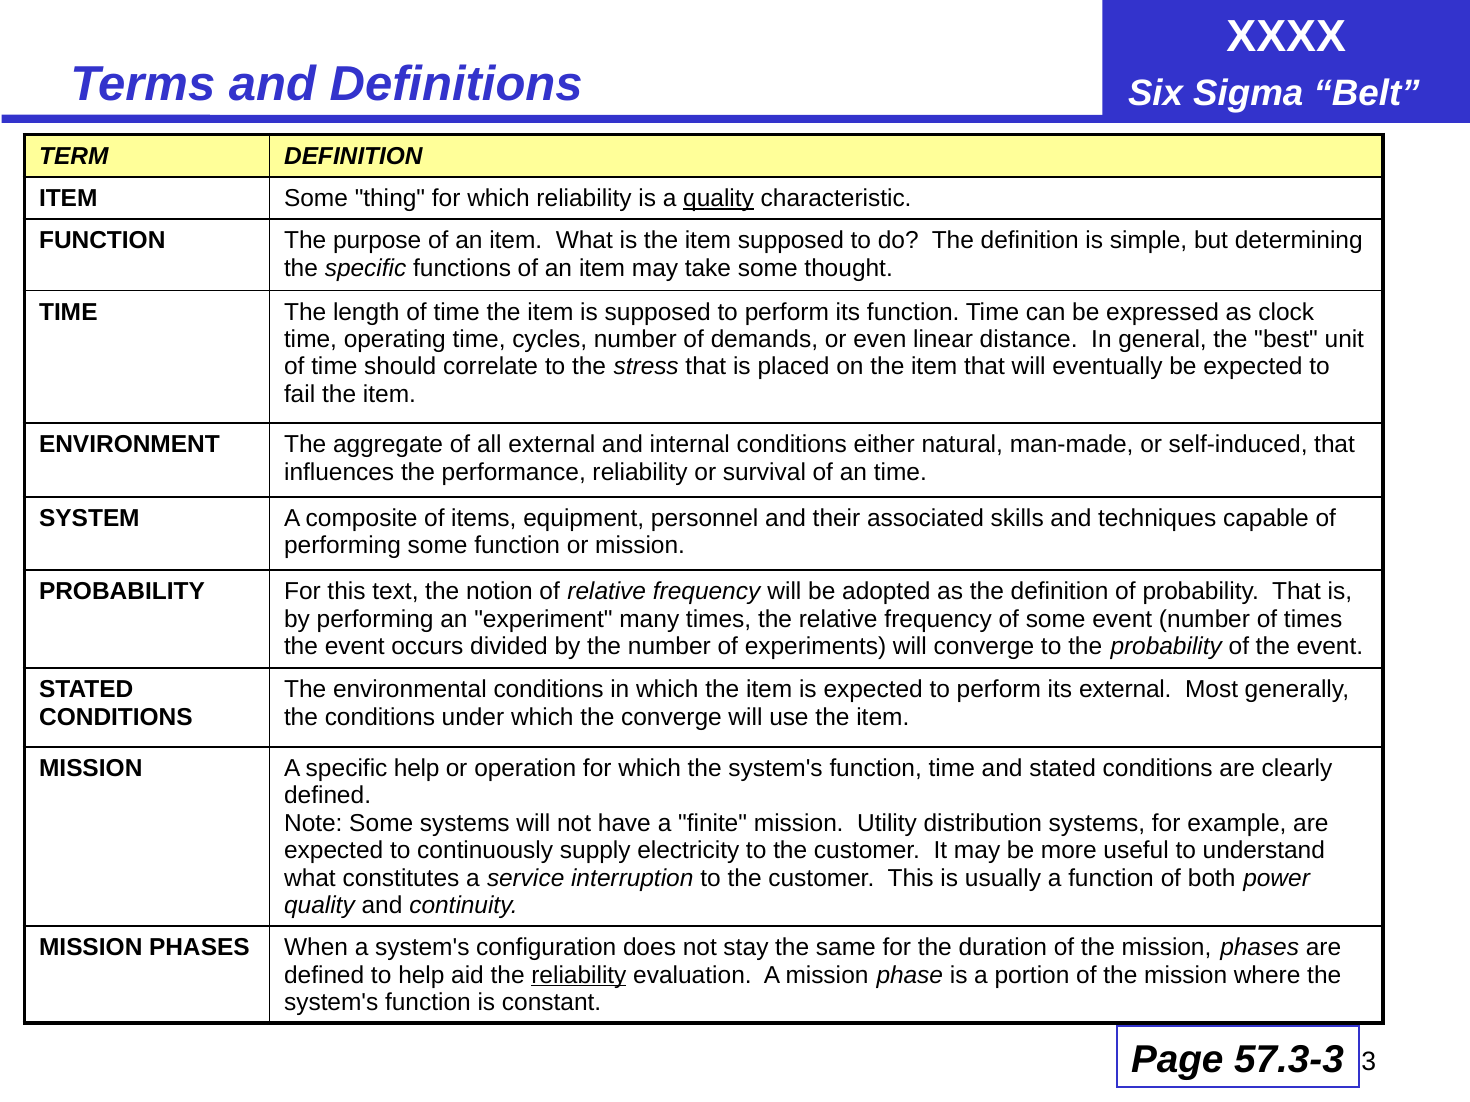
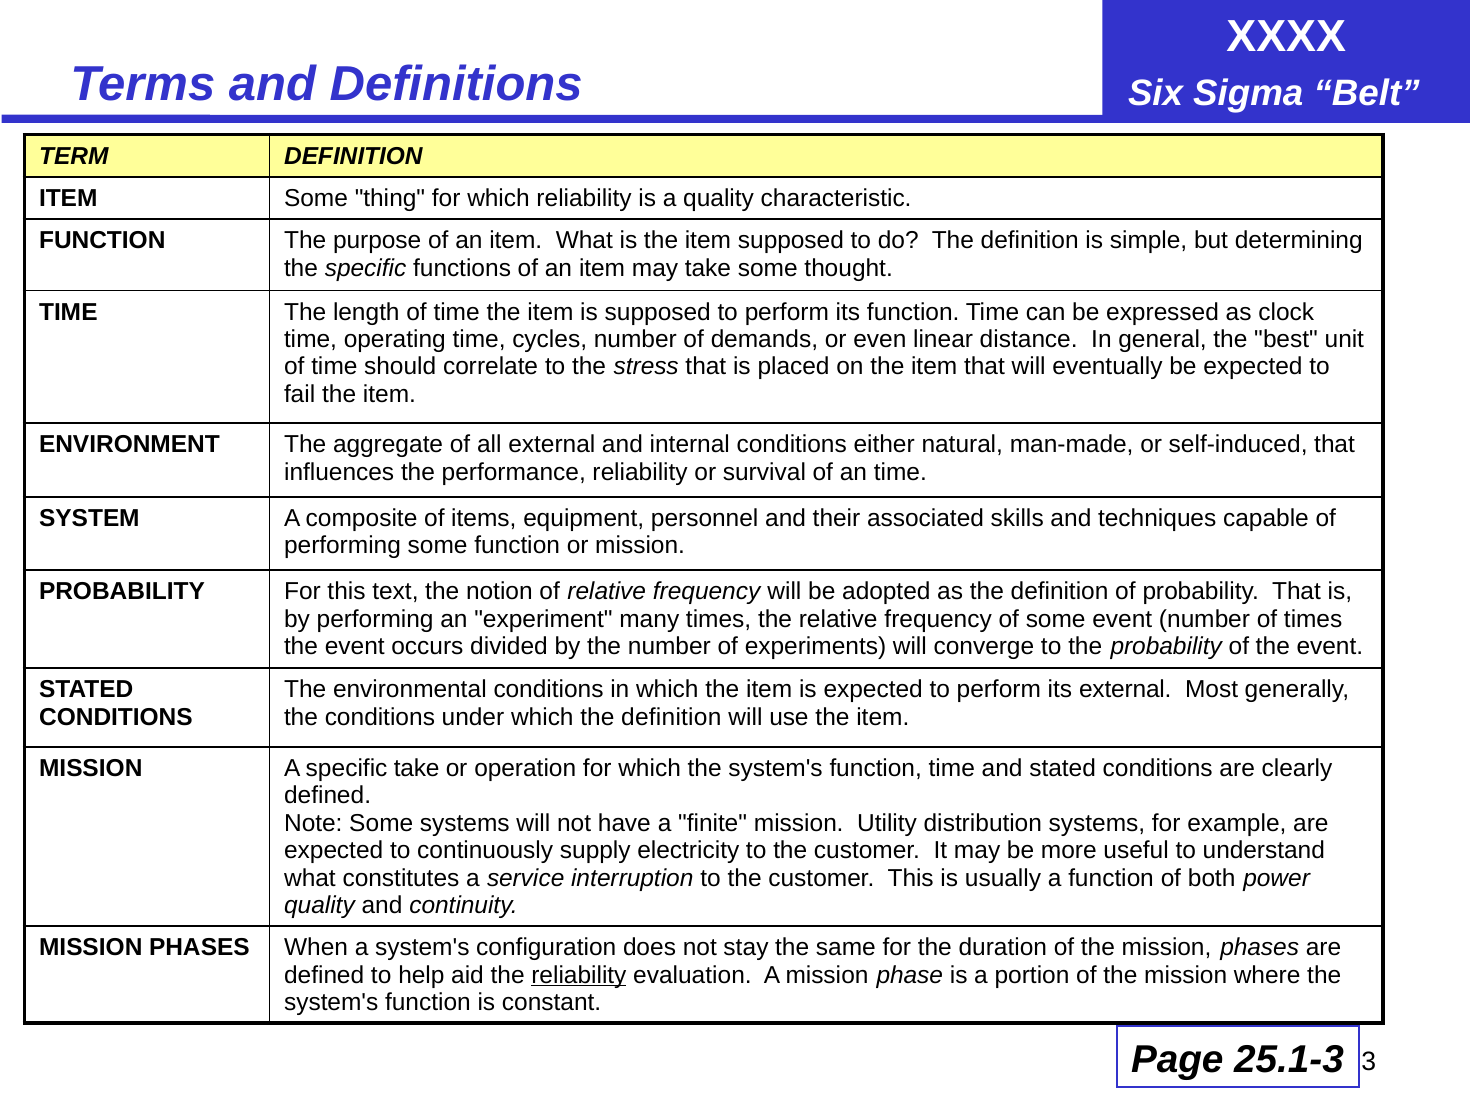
quality at (719, 198) underline: present -> none
which the converge: converge -> definition
specific help: help -> take
57.3-3: 57.3-3 -> 25.1-3
